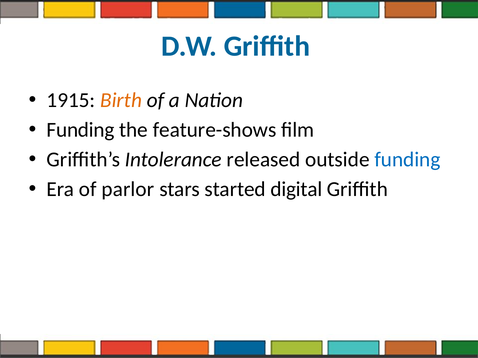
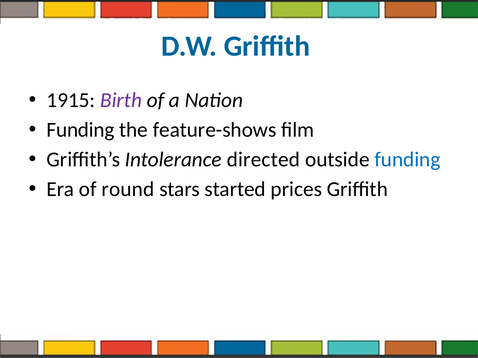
Birth colour: orange -> purple
released: released -> directed
parlor: parlor -> round
digital: digital -> prices
